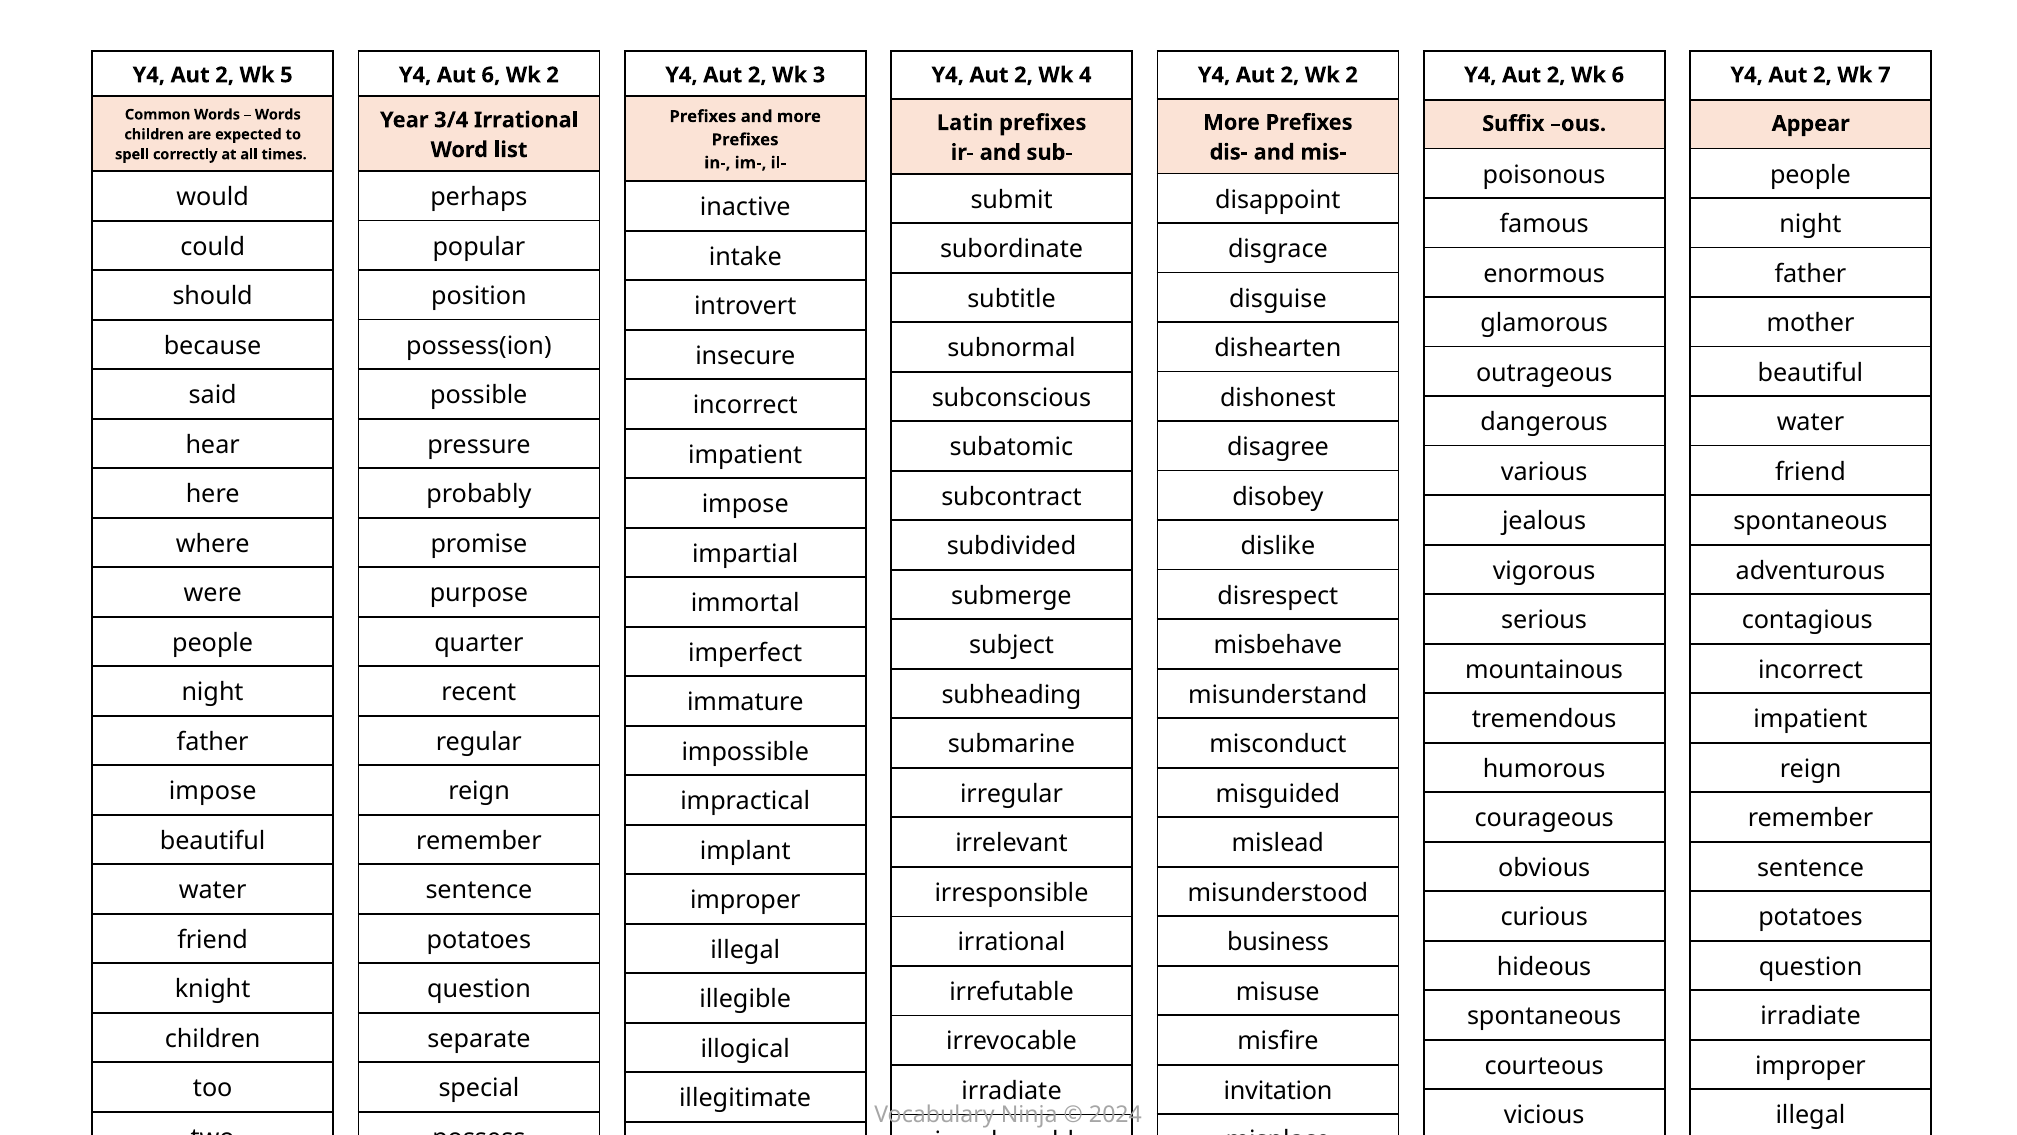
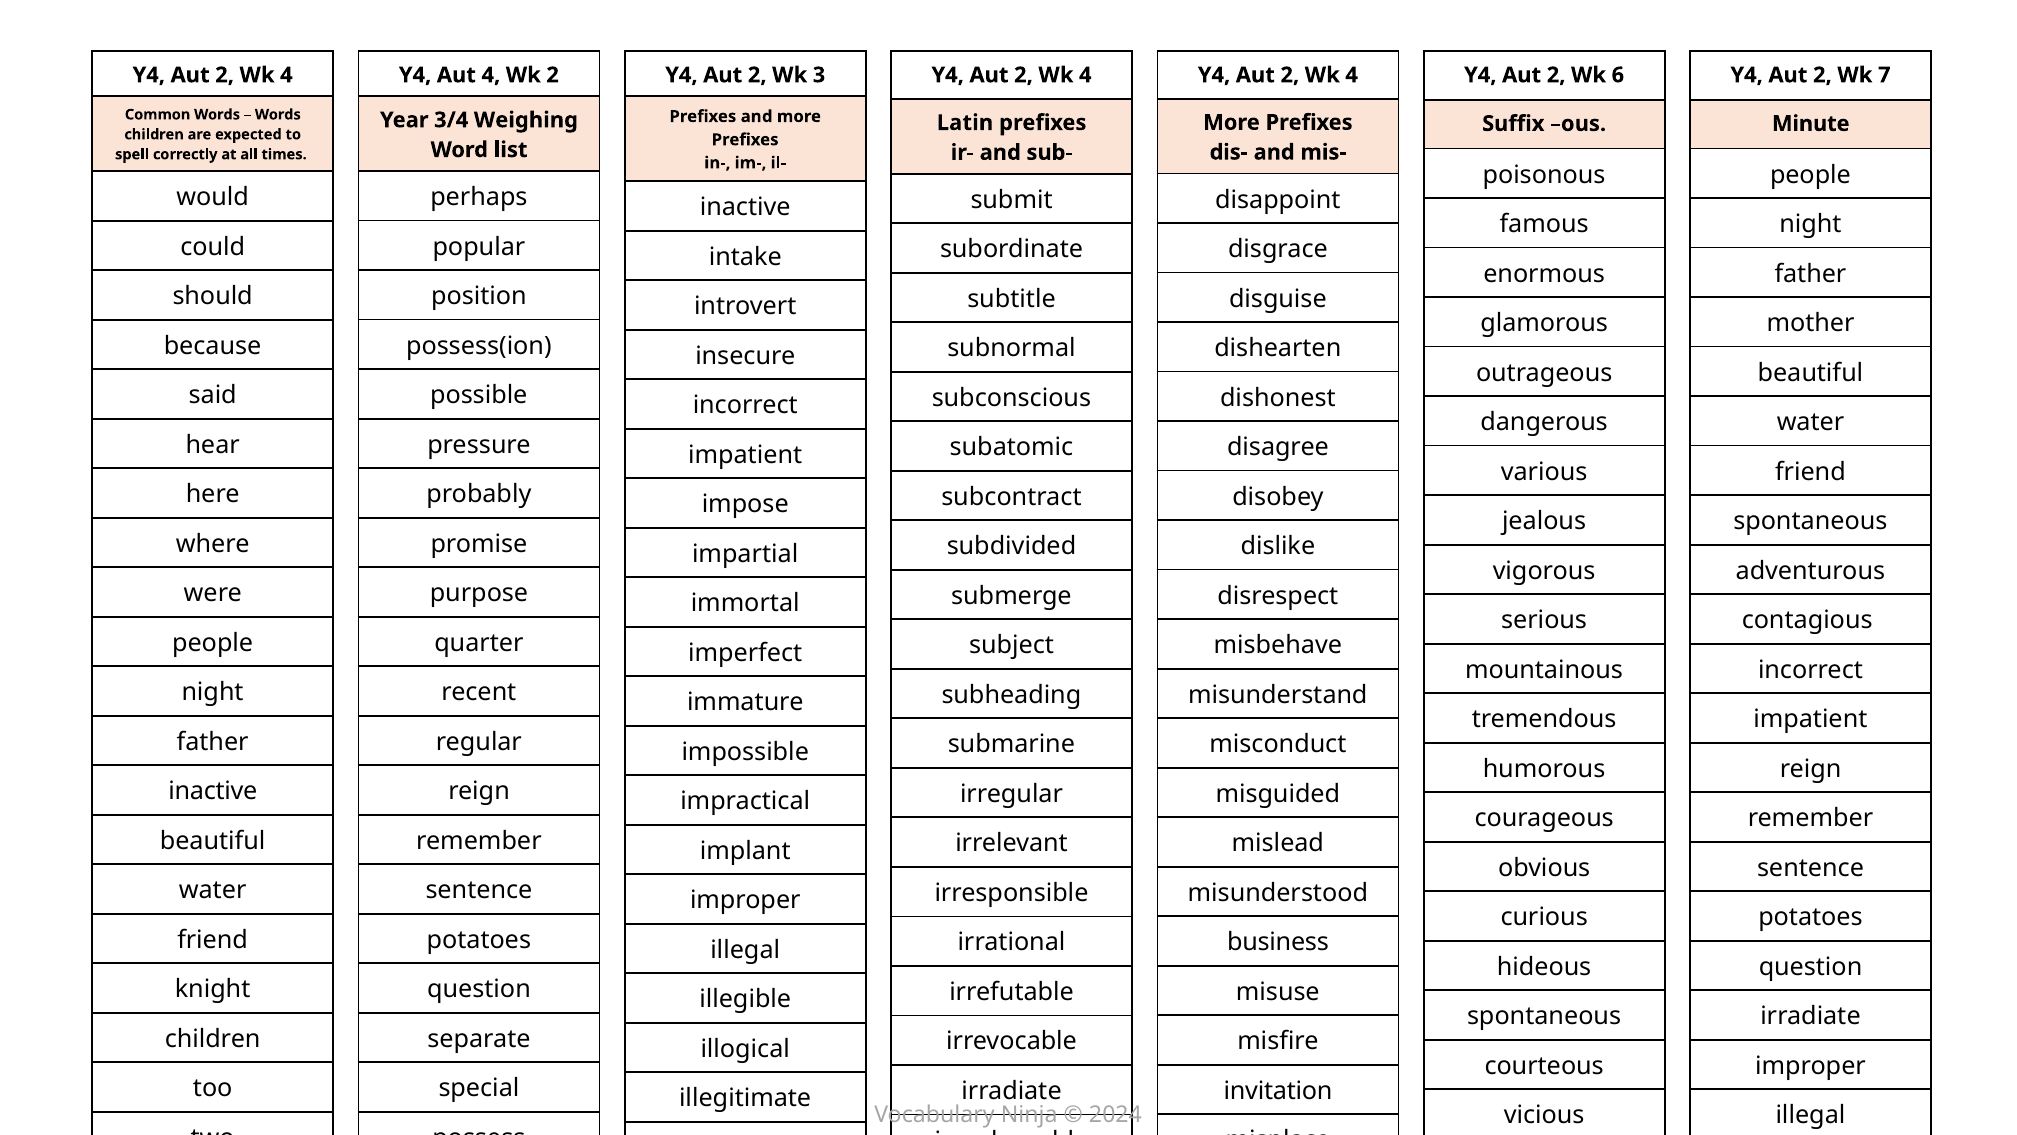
5 at (286, 75): 5 -> 4
Aut 6: 6 -> 4
2 at (1352, 75): 2 -> 4
3/4 Irrational: Irrational -> Weighing
Appear: Appear -> Minute
impose at (213, 791): impose -> inactive
